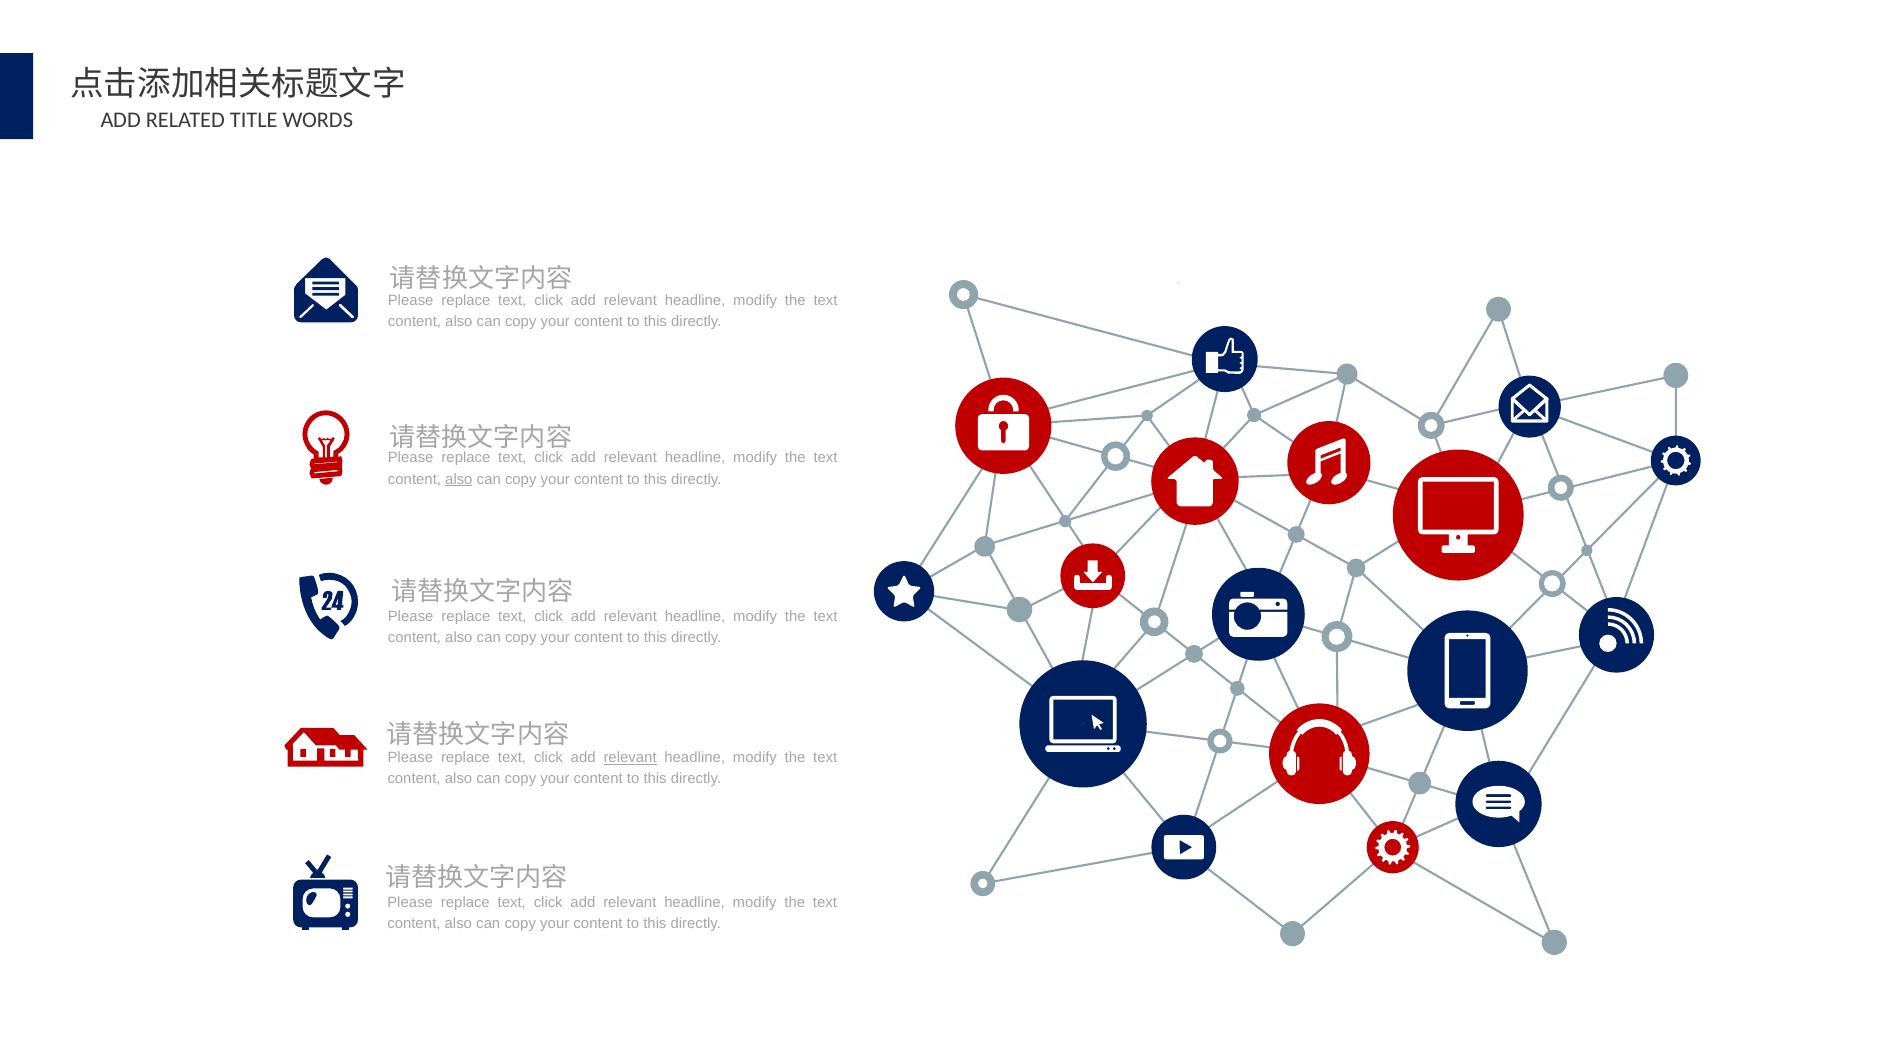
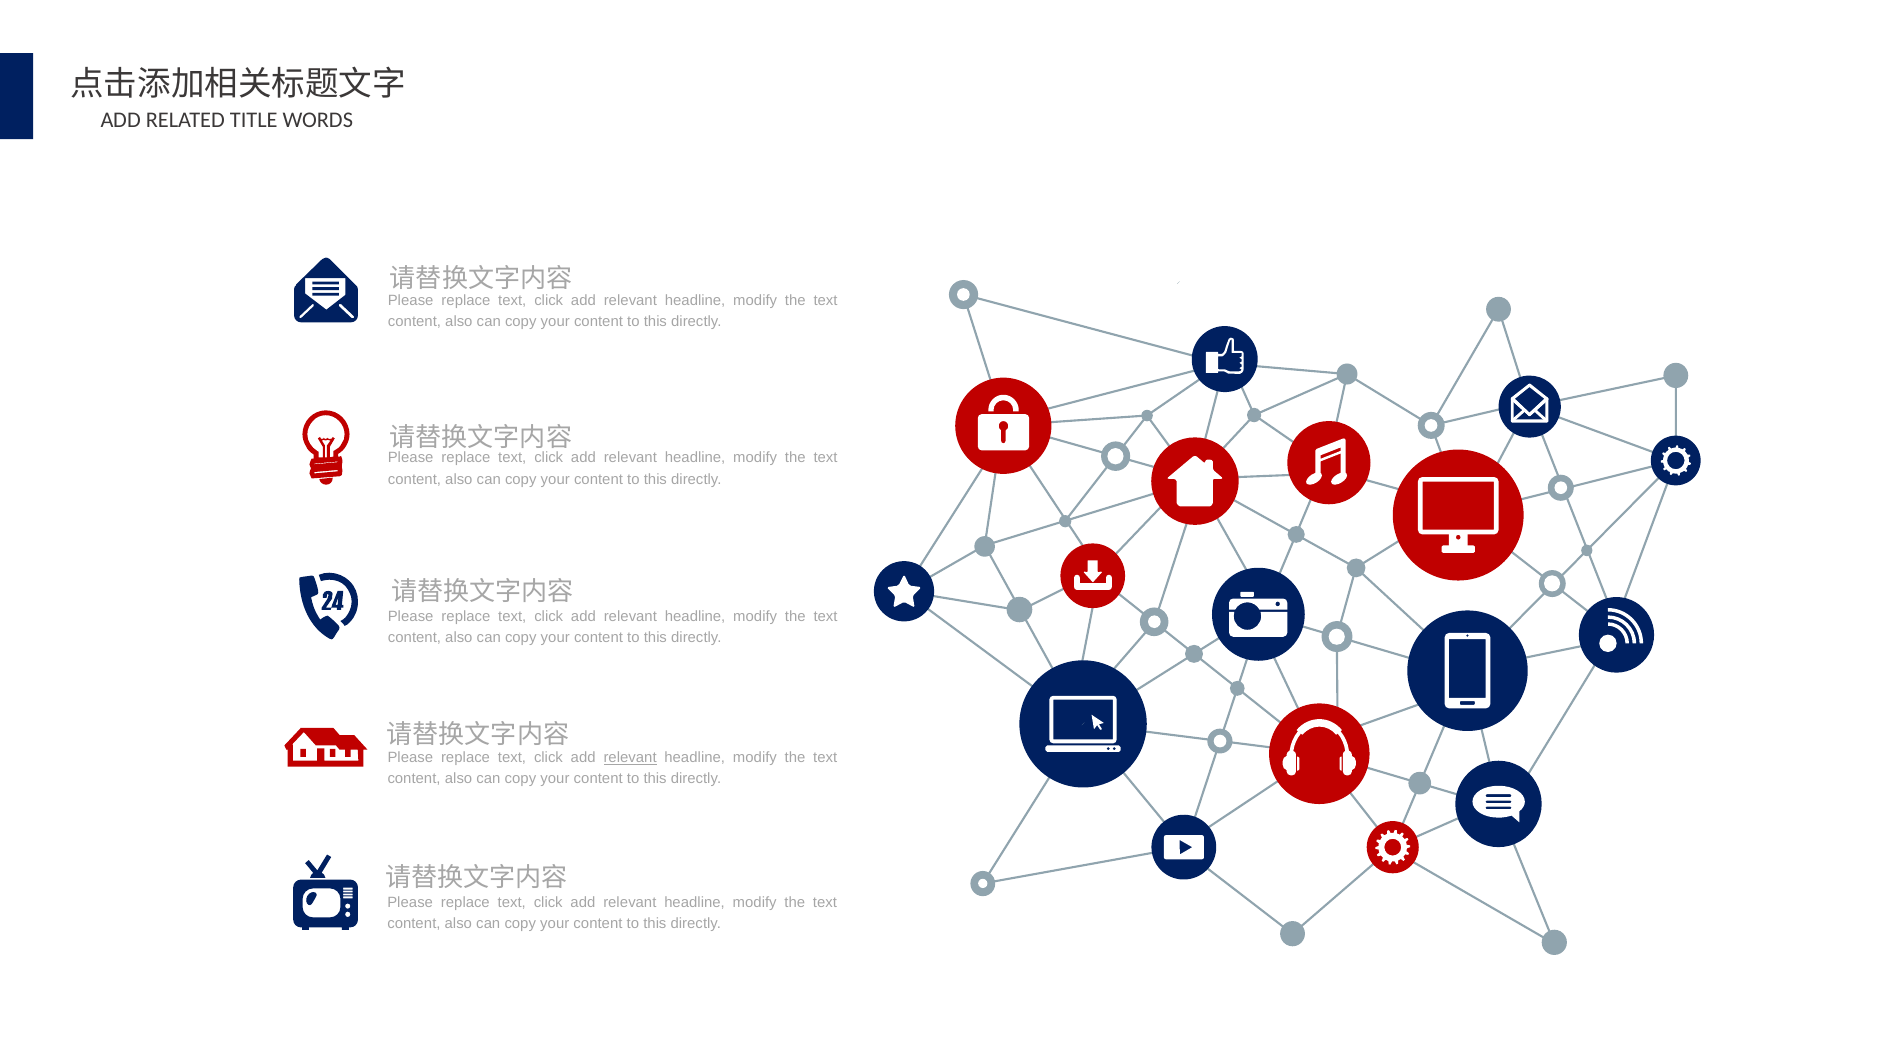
also at (459, 479) underline: present -> none
